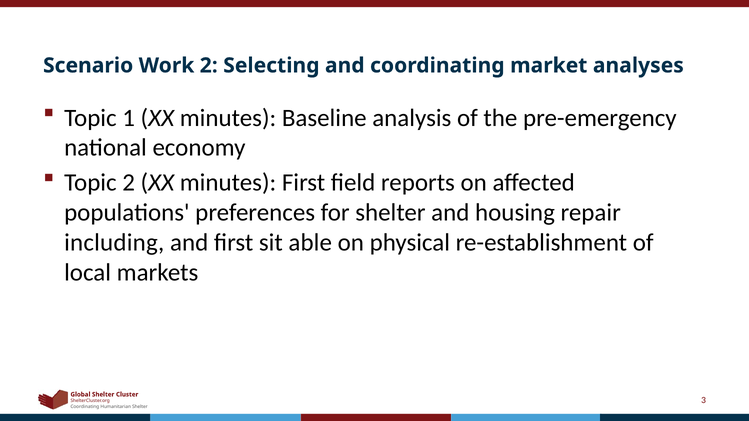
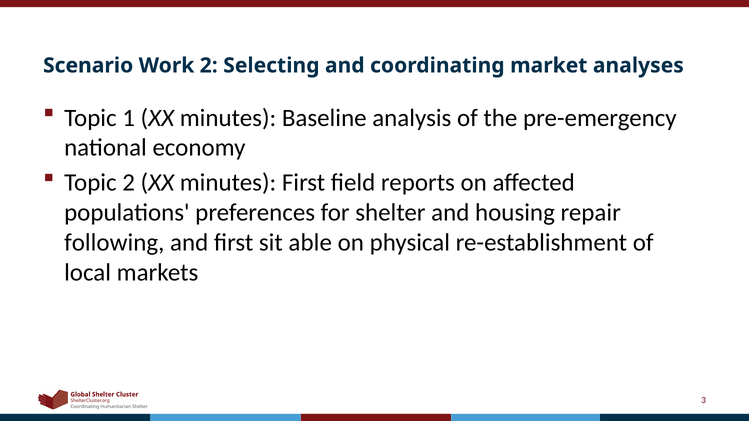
including: including -> following
